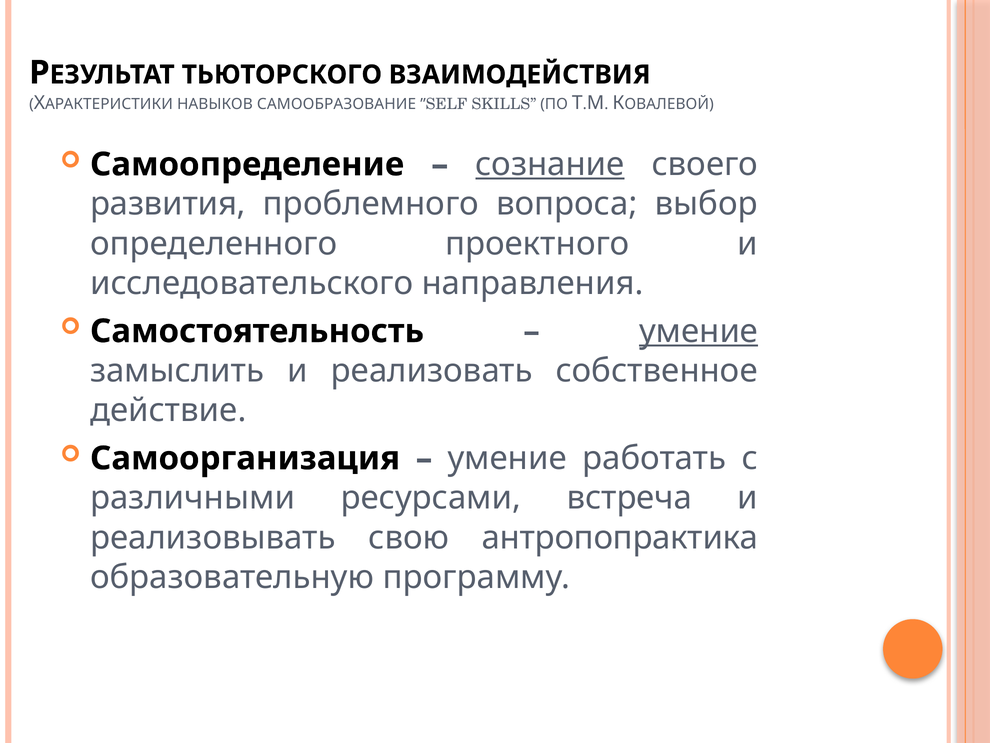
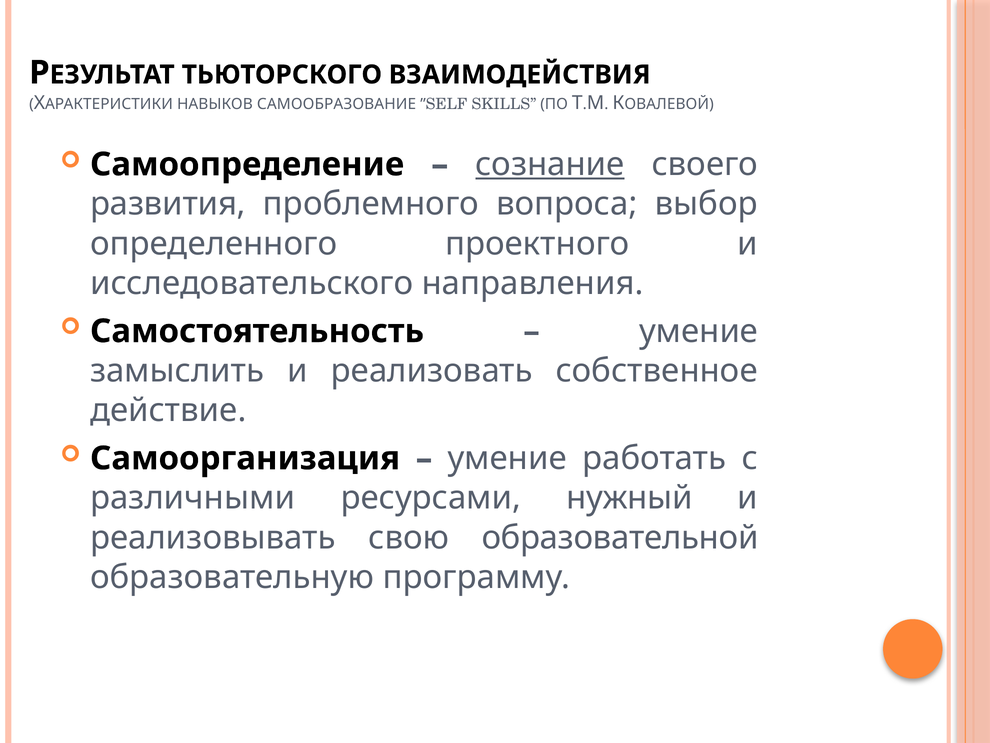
умение at (699, 331) underline: present -> none
встреча: встреча -> нужный
антропопрактика: антропопрактика -> образовательной
